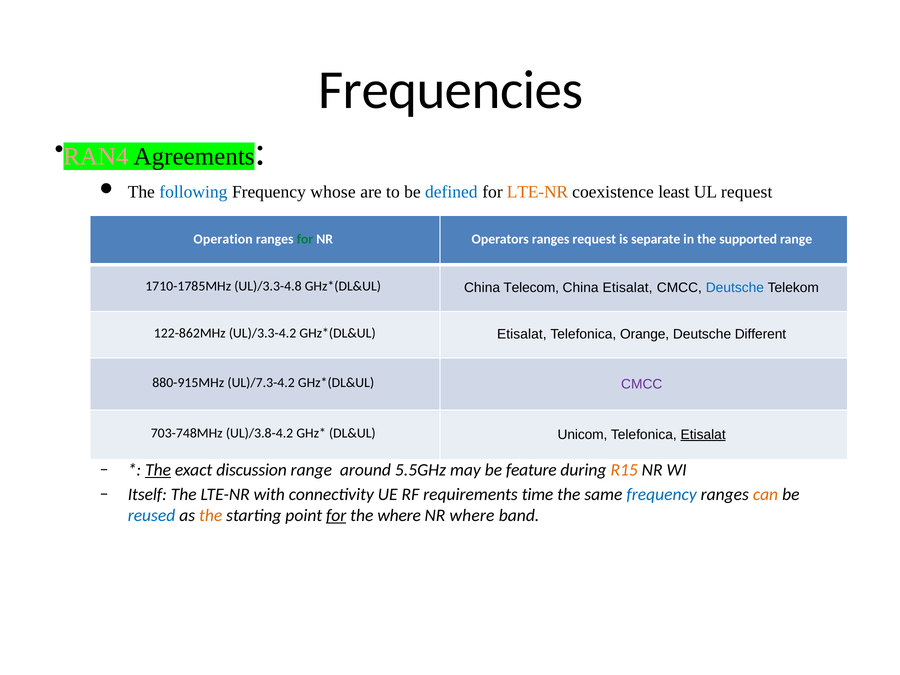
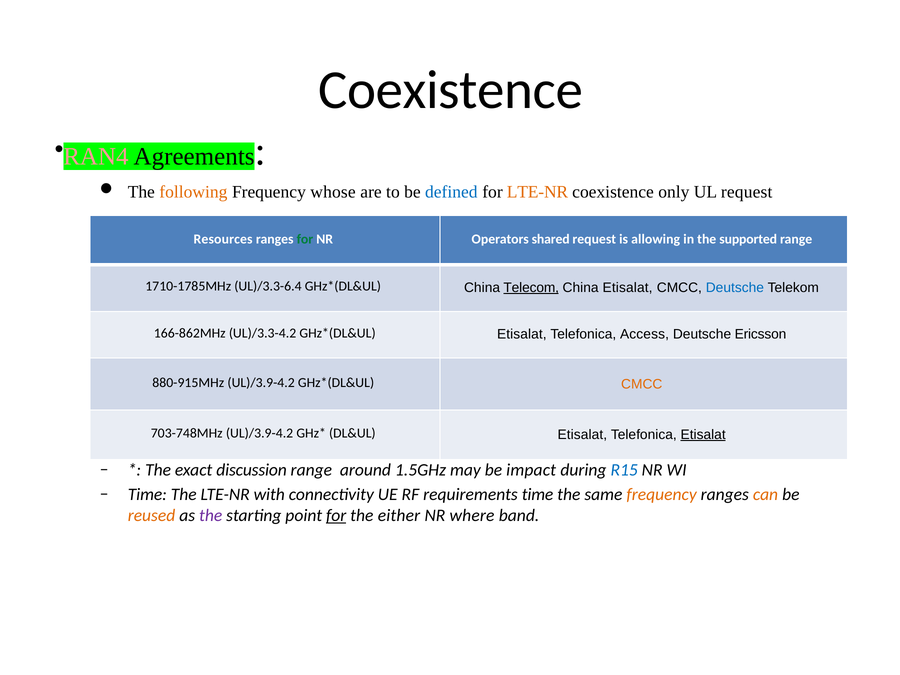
Frequencies at (451, 90): Frequencies -> Coexistence
following colour: blue -> orange
least: least -> only
Operation: Operation -> Resources
Operators ranges: ranges -> shared
separate: separate -> allowing
UL)/3.3-4.8: UL)/3.3-4.8 -> UL)/3.3-6.4
Telecom underline: none -> present
122-862MHz: 122-862MHz -> 166-862MHz
Orange: Orange -> Access
Different: Different -> Ericsson
880-915MHz UL)/7.3-4.2: UL)/7.3-4.2 -> UL)/3.9-4.2
CMCC at (642, 384) colour: purple -> orange
703-748MHz UL)/3.8-4.2: UL)/3.8-4.2 -> UL)/3.9-4.2
DL&UL Unicom: Unicom -> Etisalat
The at (158, 470) underline: present -> none
5.5GHz: 5.5GHz -> 1.5GHz
feature: feature -> impact
R15 colour: orange -> blue
Itself at (147, 494): Itself -> Time
frequency at (662, 494) colour: blue -> orange
reused colour: blue -> orange
the at (211, 515) colour: orange -> purple
the where: where -> either
